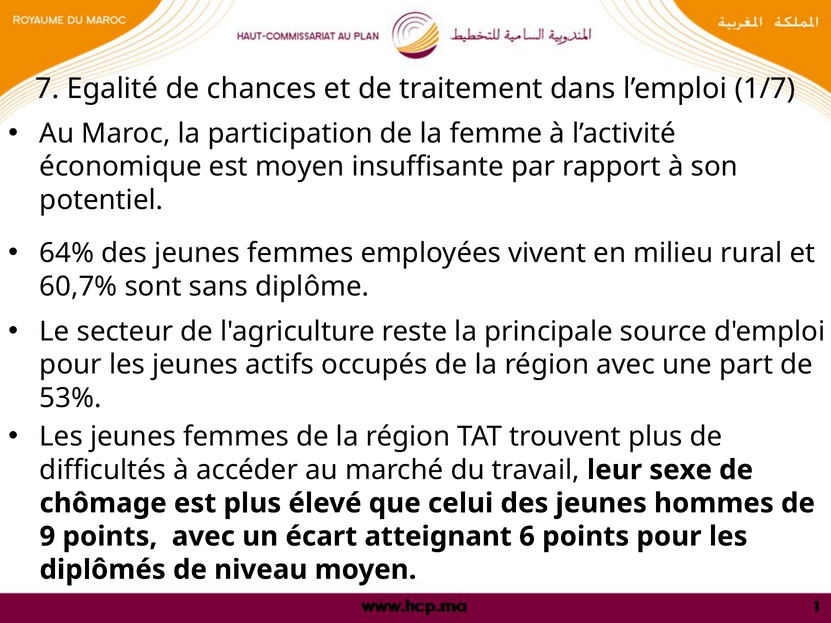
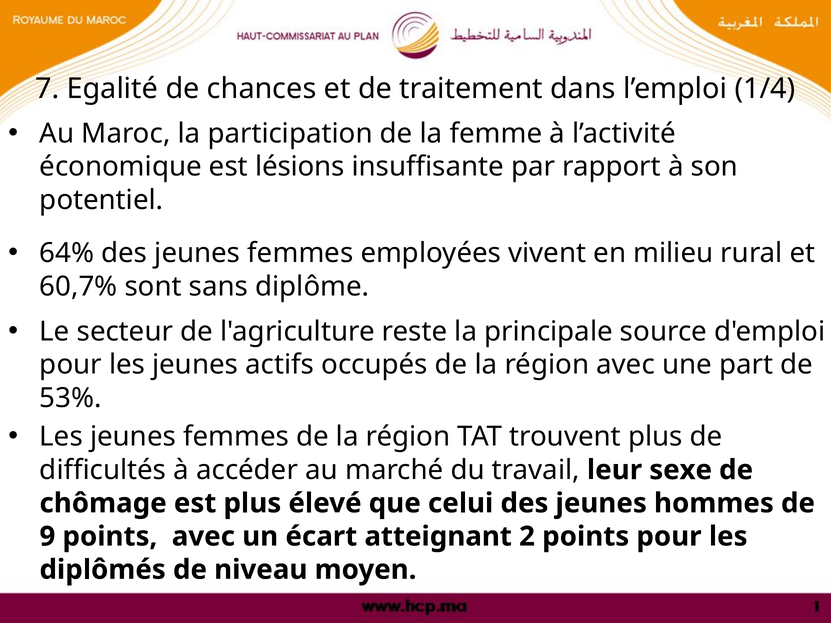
1/7: 1/7 -> 1/4
est moyen: moyen -> lésions
6: 6 -> 2
